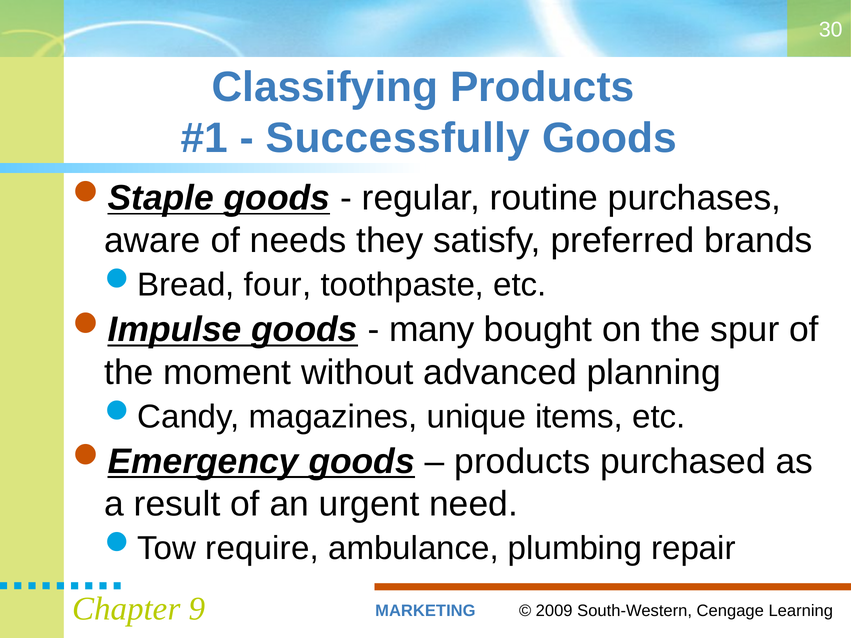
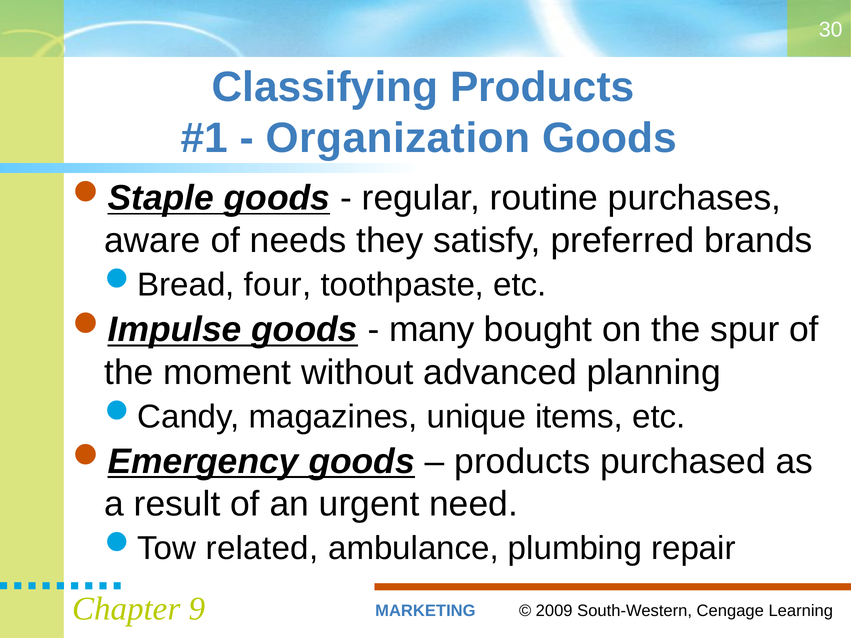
Successfully: Successfully -> Organization
require: require -> related
